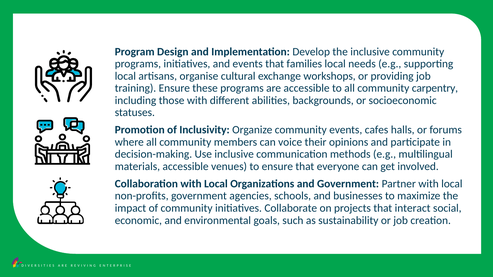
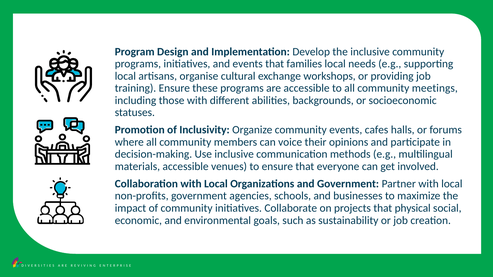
carpentry: carpentry -> meetings
interact: interact -> physical
